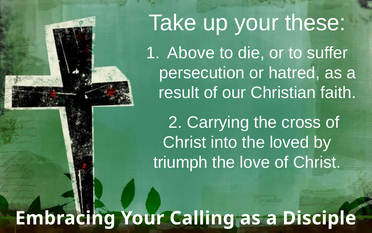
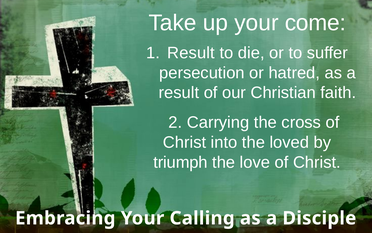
these: these -> come
Above at (191, 53): Above -> Result
